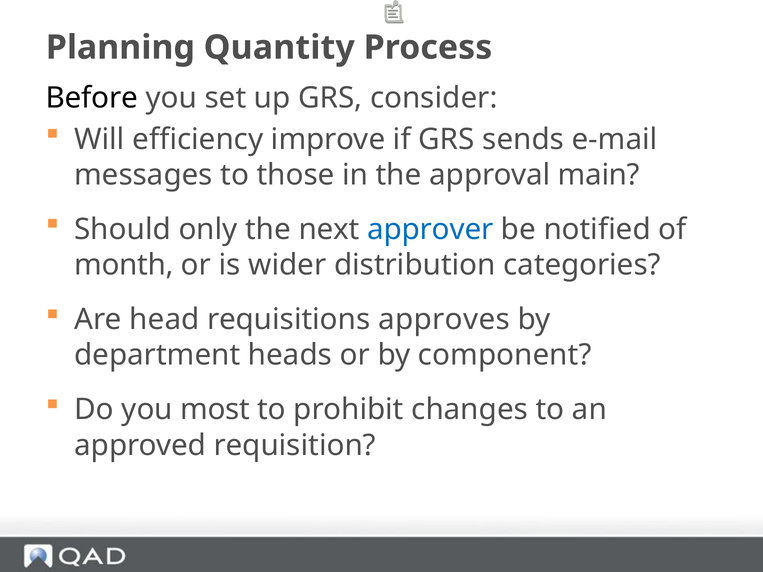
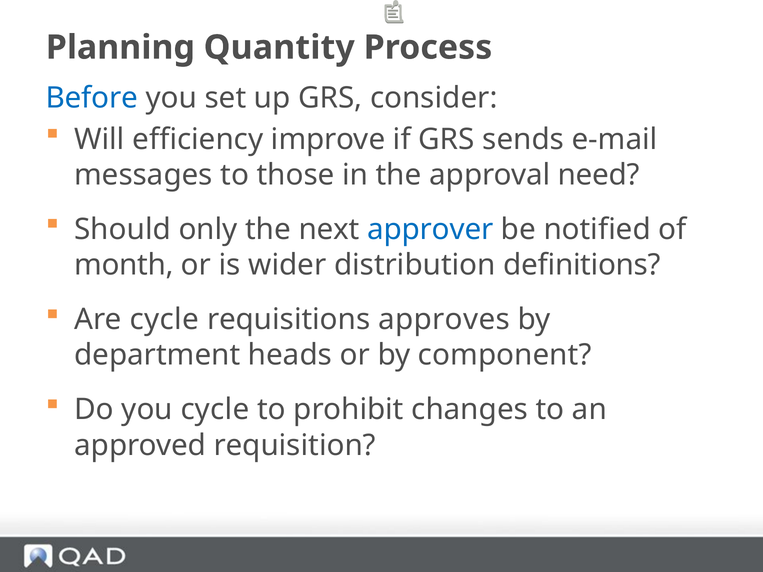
Before colour: black -> blue
main: main -> need
categories: categories -> definitions
Are head: head -> cycle
you most: most -> cycle
